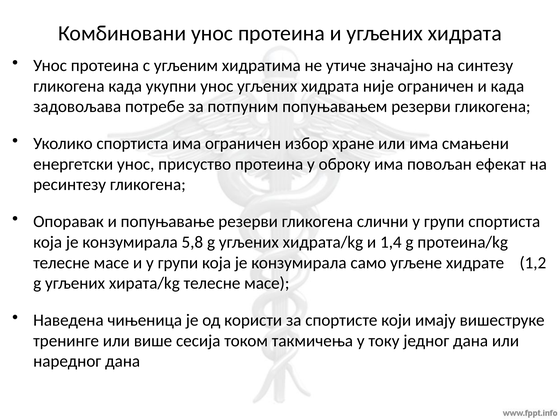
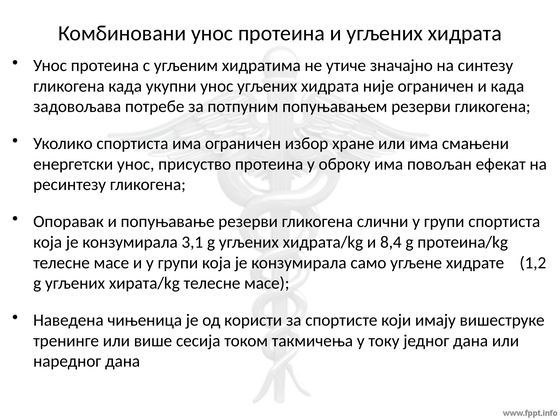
5,8: 5,8 -> 3,1
1,4: 1,4 -> 8,4
